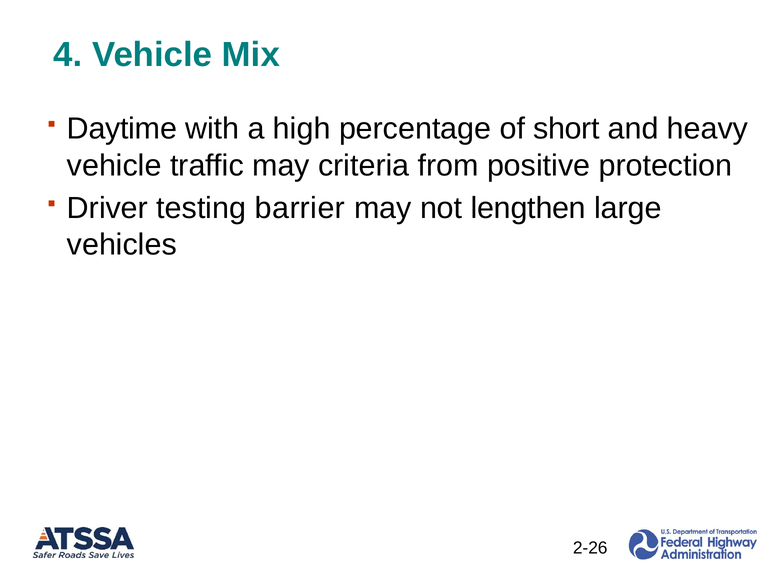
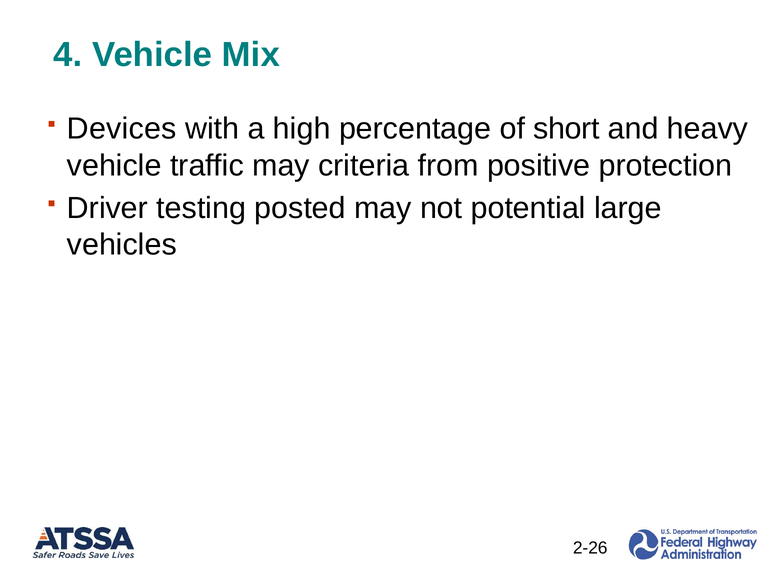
Daytime: Daytime -> Devices
barrier: barrier -> posted
lengthen: lengthen -> potential
